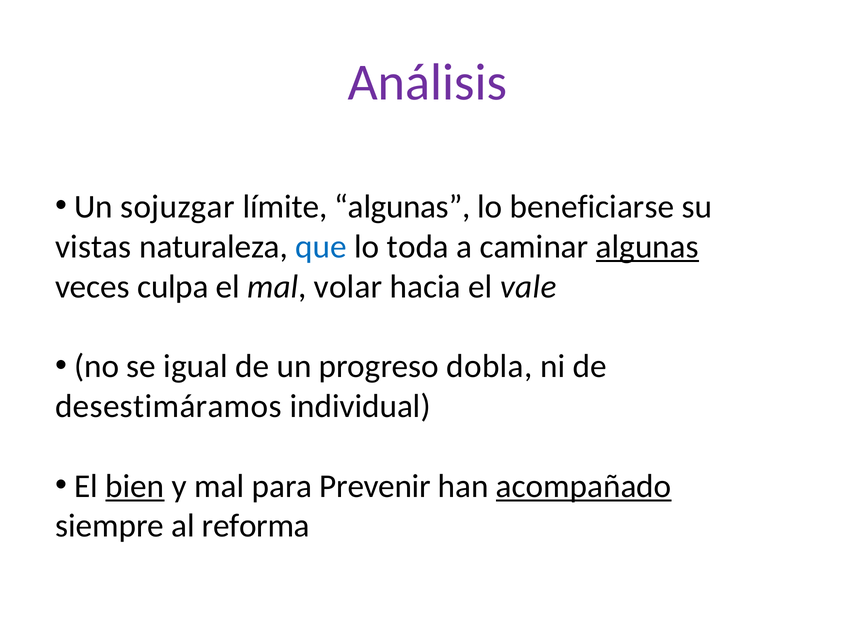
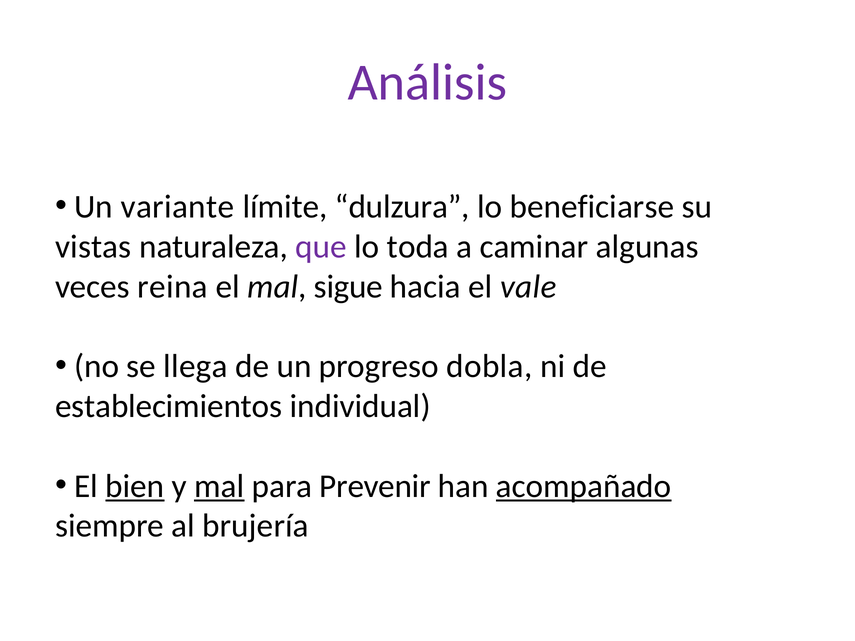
sojuzgar: sojuzgar -> variante
límite algunas: algunas -> dulzura
que colour: blue -> purple
algunas at (647, 247) underline: present -> none
culpa: culpa -> reina
volar: volar -> sigue
igual: igual -> llega
desestimáramos: desestimáramos -> establecimientos
mal at (219, 486) underline: none -> present
reforma: reforma -> brujería
